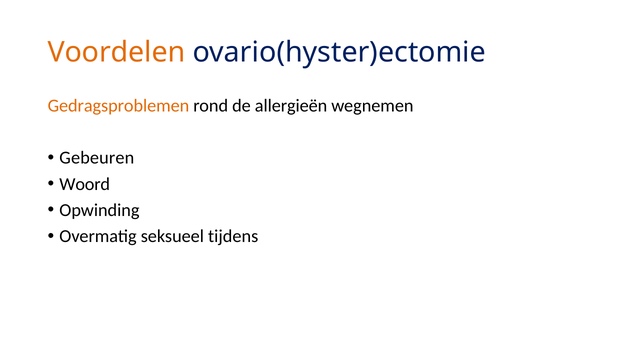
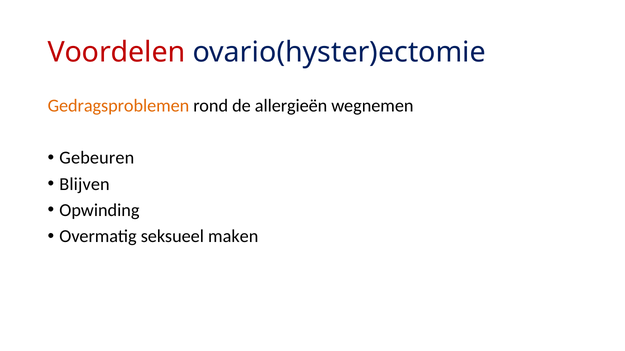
Voordelen colour: orange -> red
Woord: Woord -> Blijven
tijdens: tijdens -> maken
